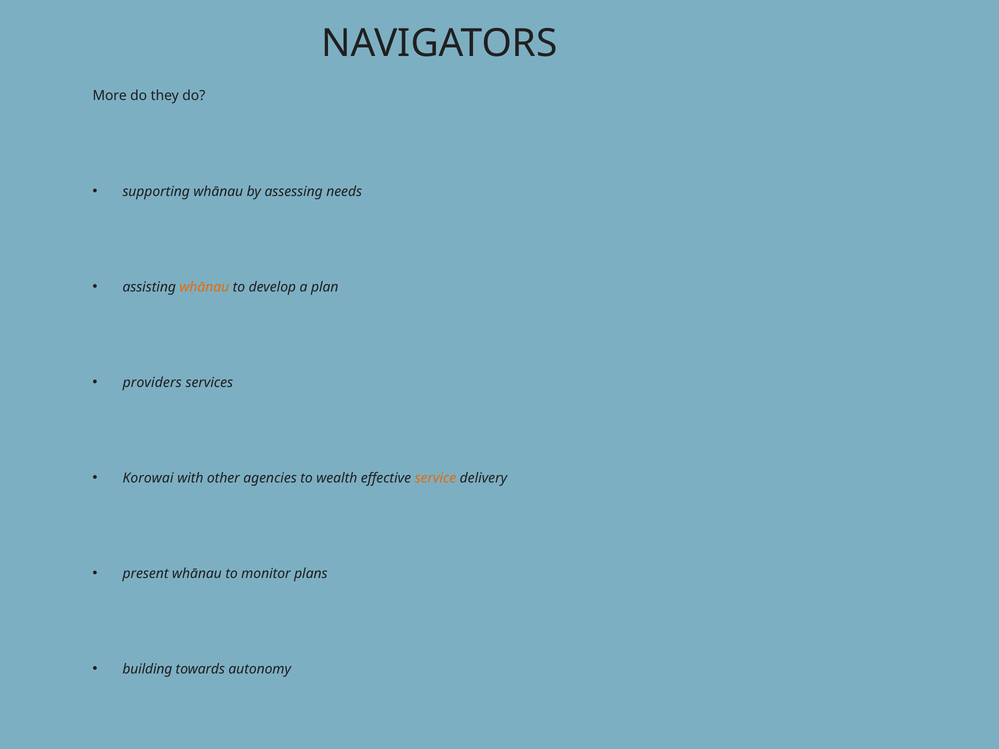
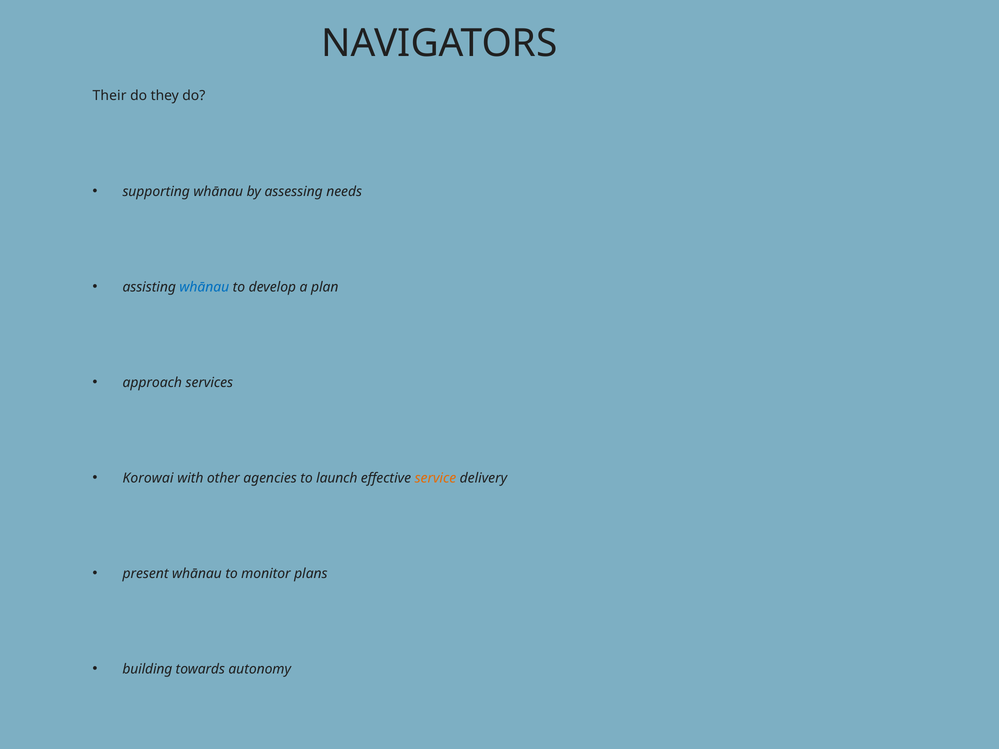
More: More -> Their
whānau at (204, 287) colour: orange -> blue
providers: providers -> approach
wealth: wealth -> launch
